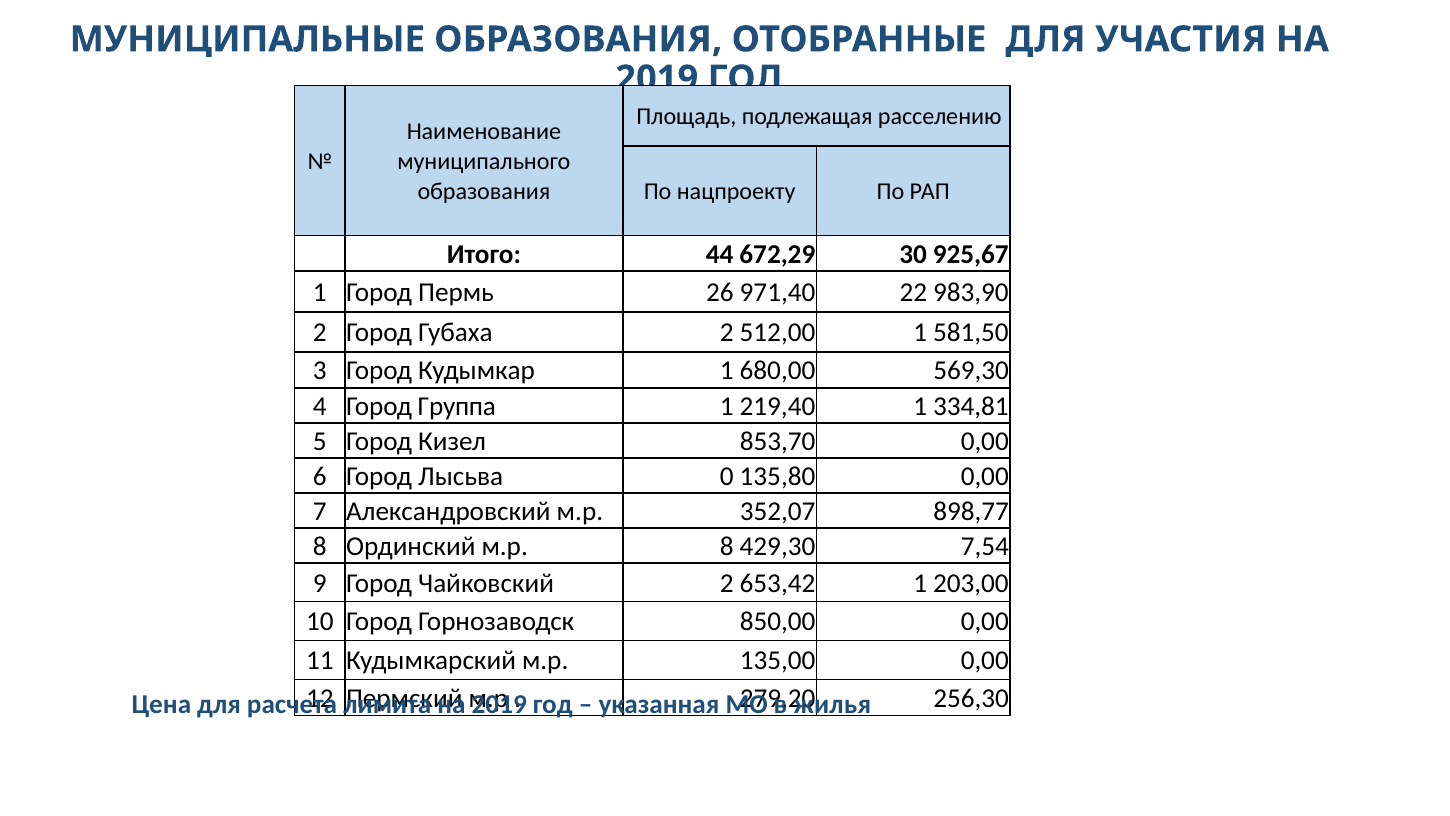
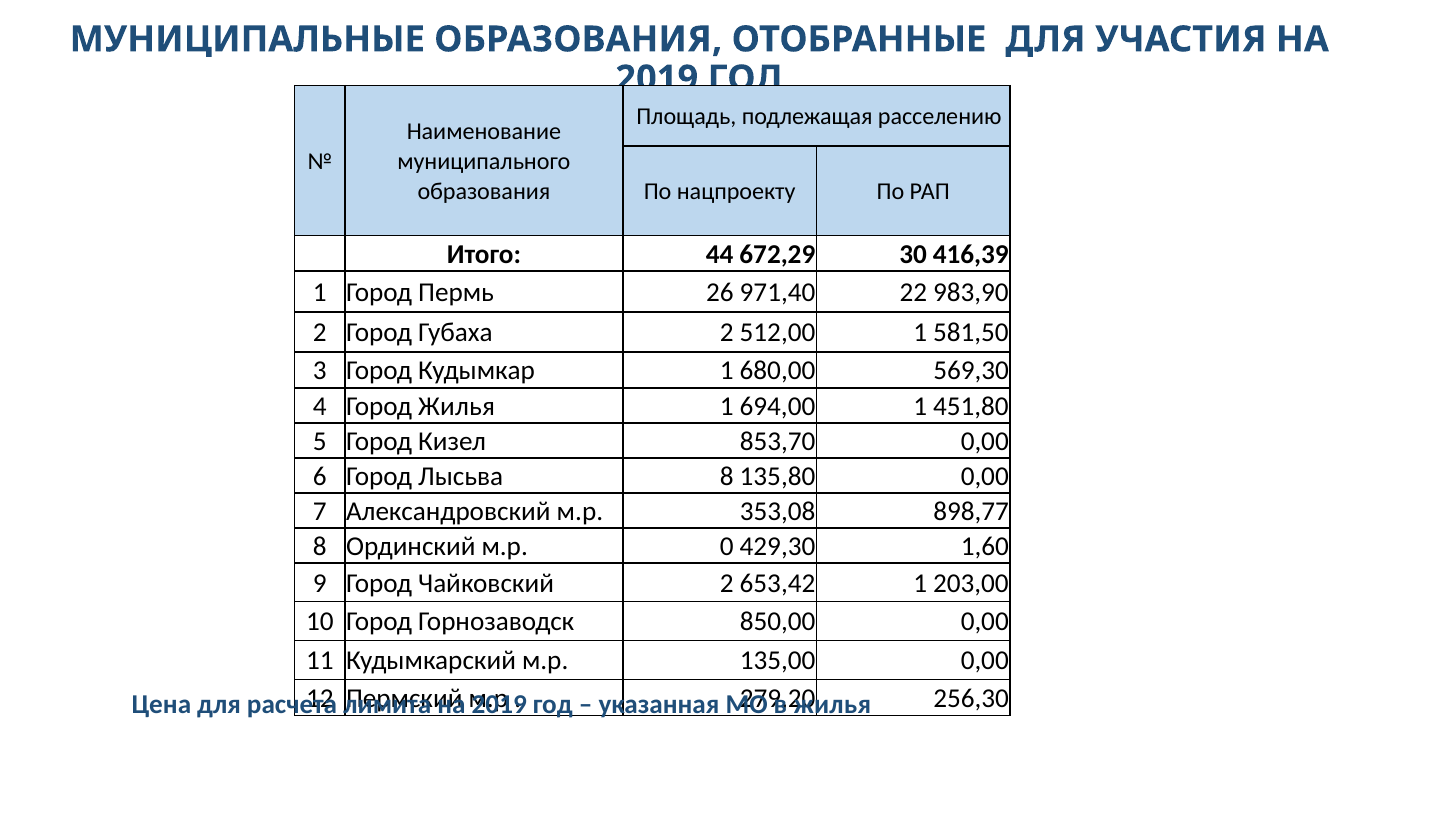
925,67: 925,67 -> 416,39
Город Группа: Группа -> Жилья
219,40: 219,40 -> 694,00
334,81: 334,81 -> 451,80
Лысьва 0: 0 -> 8
352,07: 352,07 -> 353,08
м.р 8: 8 -> 0
7,54: 7,54 -> 1,60
